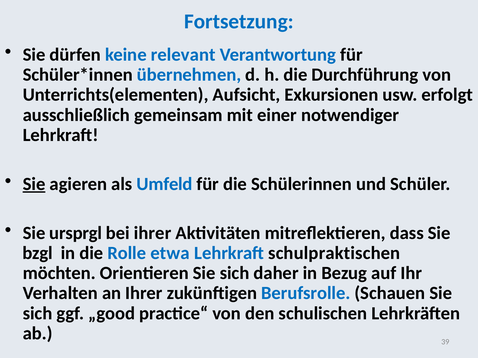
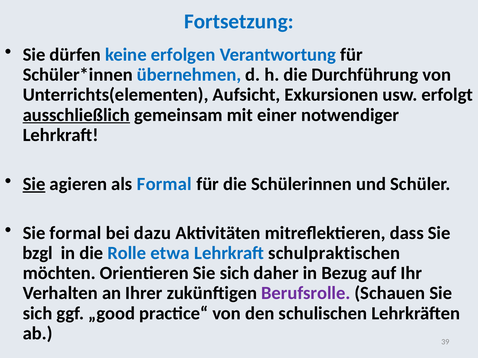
relevant: relevant -> erfolgen
ausschließlich underline: none -> present
als Umfeld: Umfeld -> Formal
Sie ursprgl: ursprgl -> formal
bei ihrer: ihrer -> dazu
Berufsrolle colour: blue -> purple
